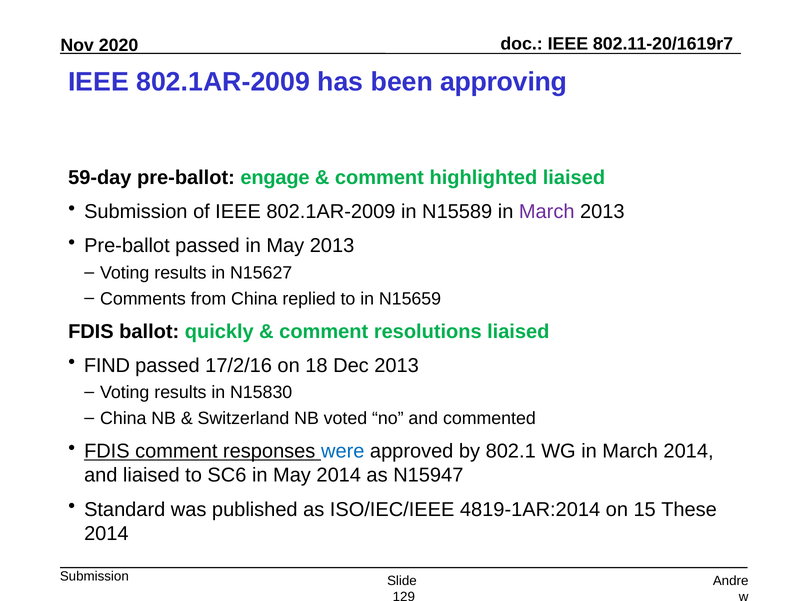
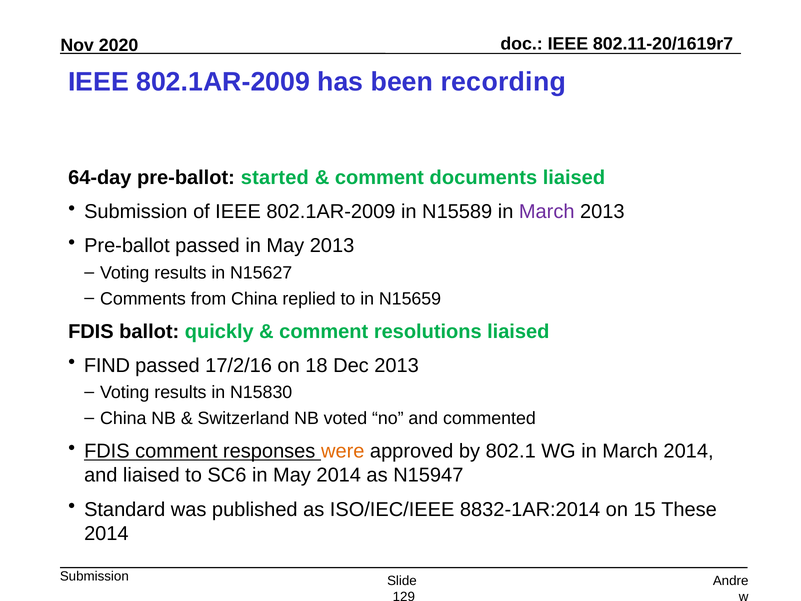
approving: approving -> recording
59-day: 59-day -> 64-day
engage: engage -> started
highlighted: highlighted -> documents
were colour: blue -> orange
4819-1AR:2014: 4819-1AR:2014 -> 8832-1AR:2014
